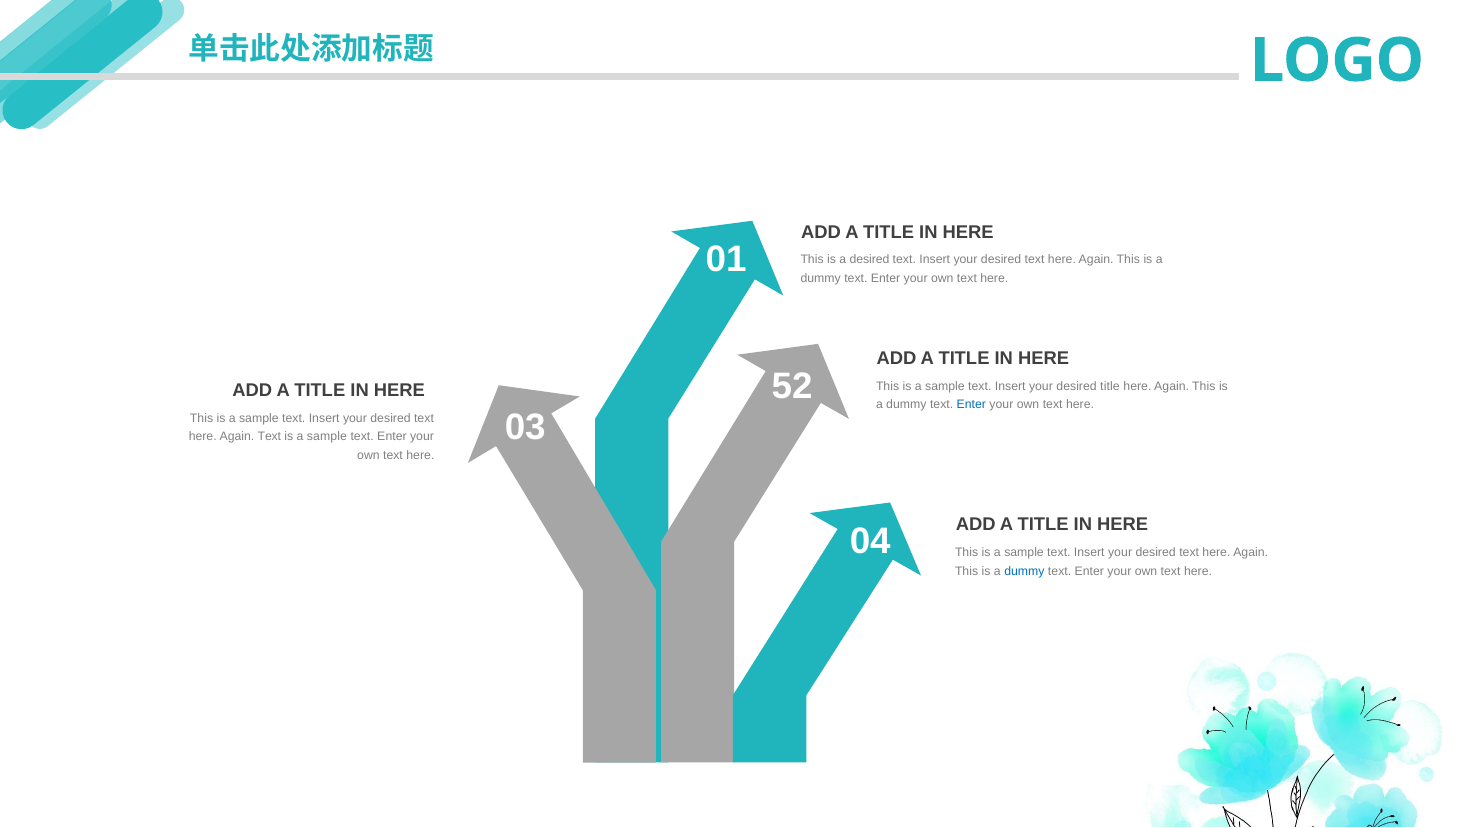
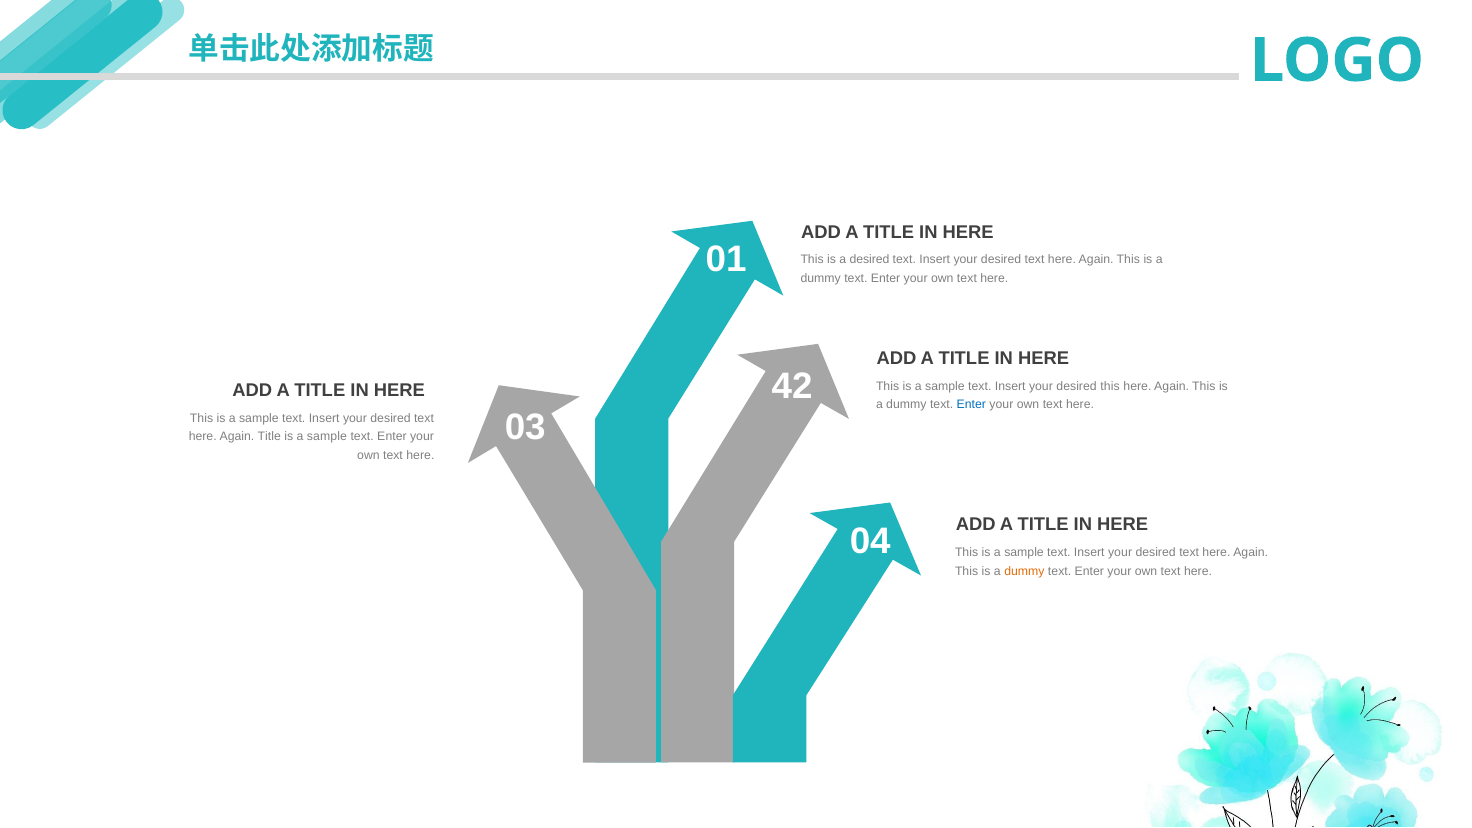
desired title: title -> this
52: 52 -> 42
Again Text: Text -> Title
dummy at (1024, 571) colour: blue -> orange
